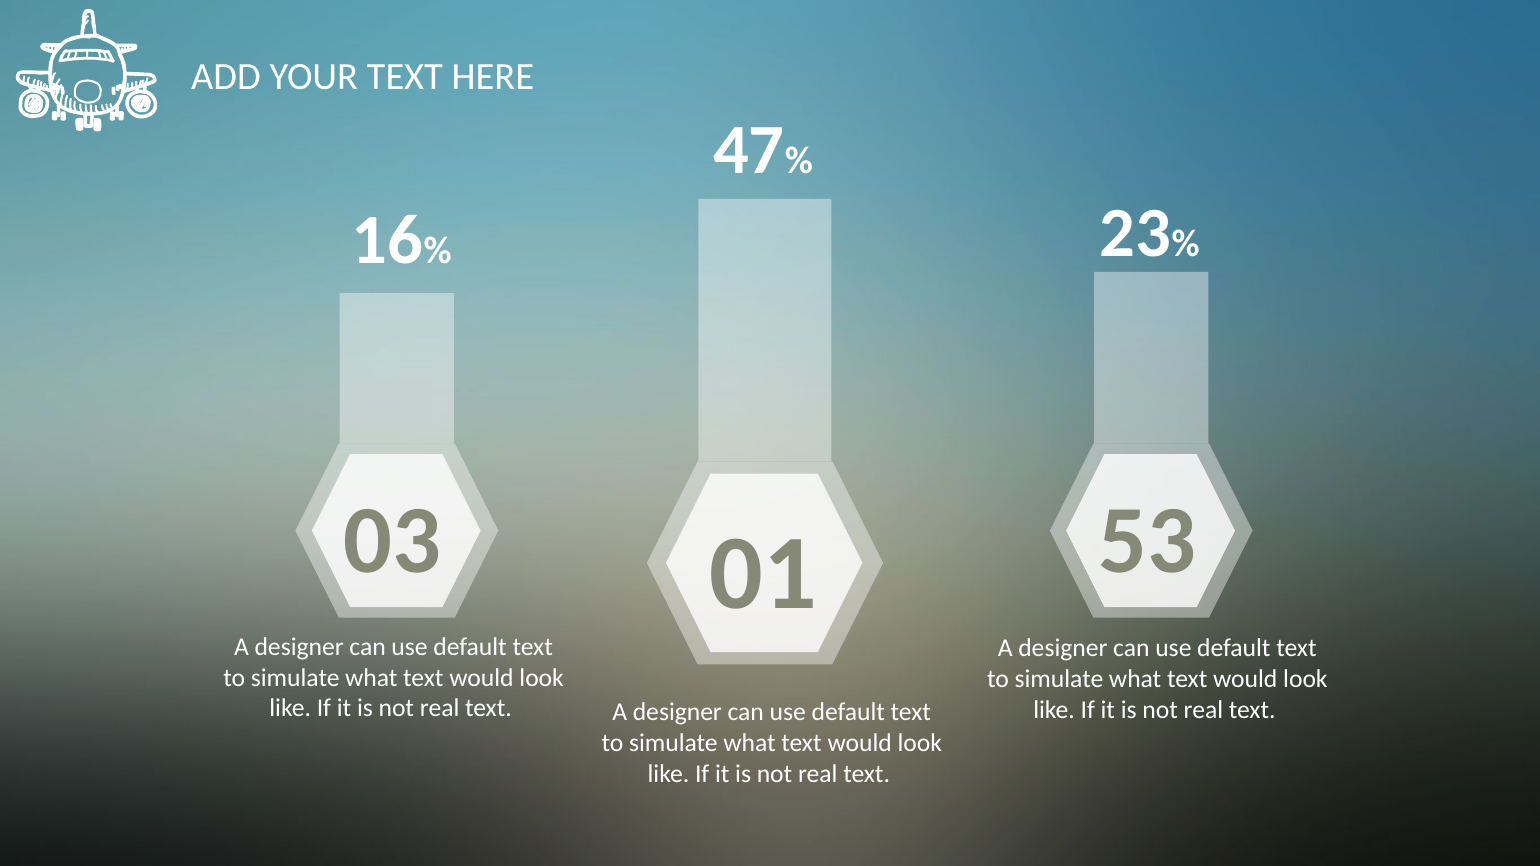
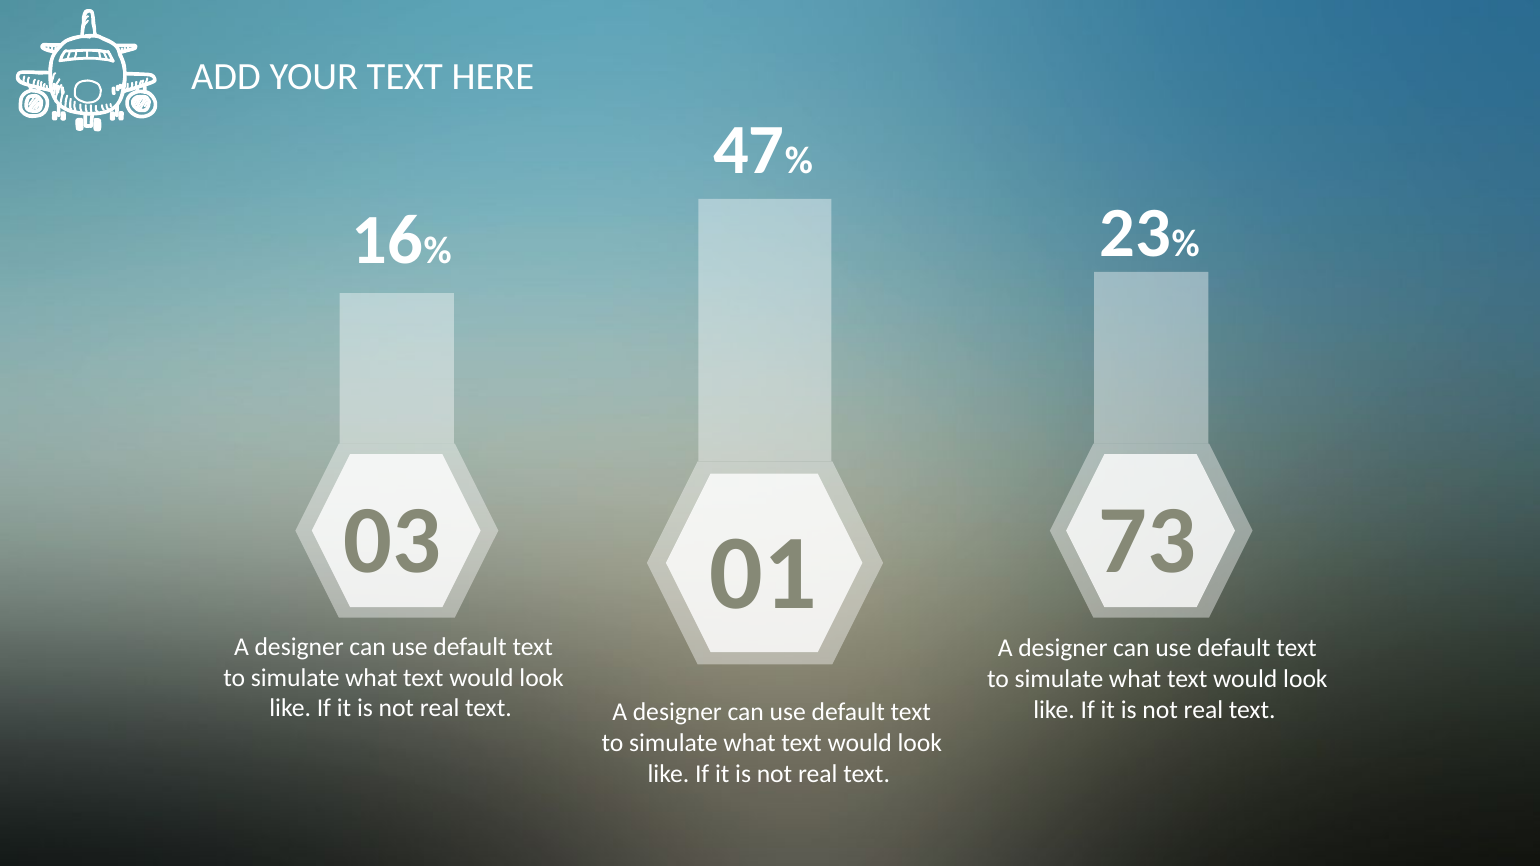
53: 53 -> 73
